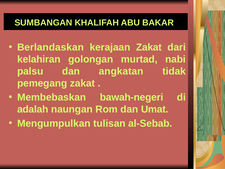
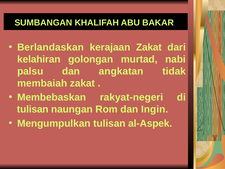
pemegang: pemegang -> membaiah
bawah-negeri: bawah-negeri -> rakyat-negeri
adalah at (33, 109): adalah -> tulisan
Umat: Umat -> Ingin
al-Sebab: al-Sebab -> al-Aspek
